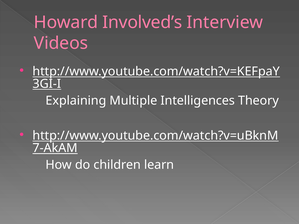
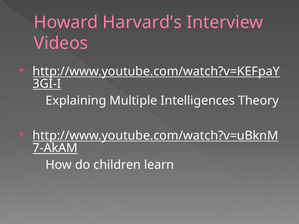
Involved’s: Involved’s -> Harvard’s
